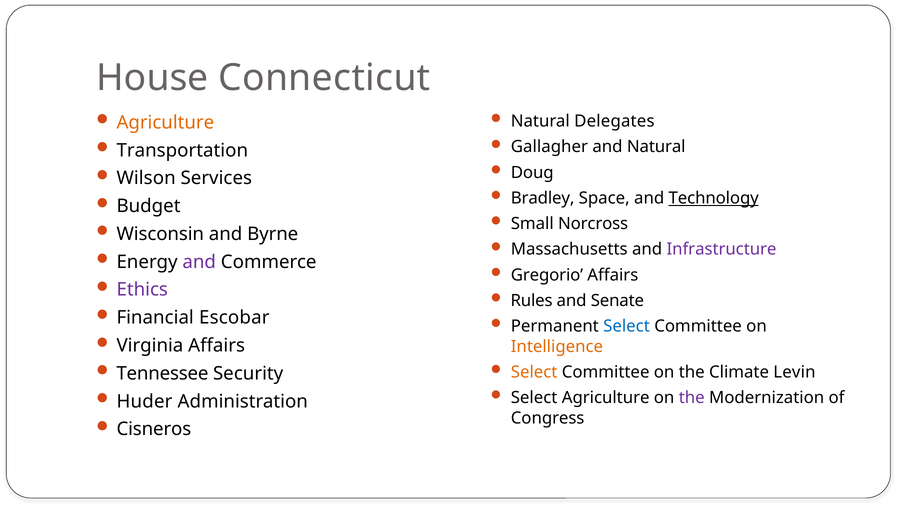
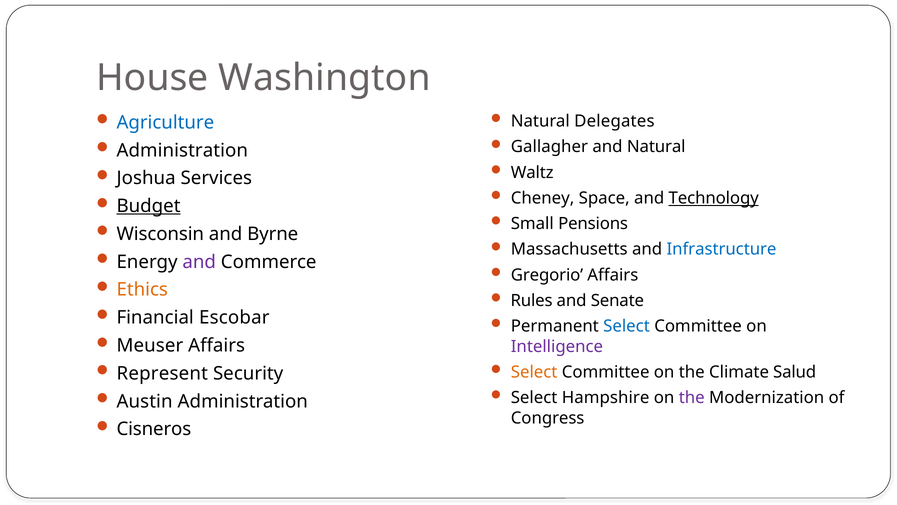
Connecticut: Connecticut -> Washington
Agriculture at (165, 122) colour: orange -> blue
Transportation at (182, 150): Transportation -> Administration
Doug: Doug -> Waltz
Wilson: Wilson -> Joshua
Bradley: Bradley -> Cheney
Budget underline: none -> present
Norcross: Norcross -> Pensions
Infrastructure colour: purple -> blue
Ethics colour: purple -> orange
Virginia: Virginia -> Meuser
Intelligence colour: orange -> purple
Levin: Levin -> Salud
Tennessee: Tennessee -> Represent
Select Agriculture: Agriculture -> Hampshire
Huder: Huder -> Austin
